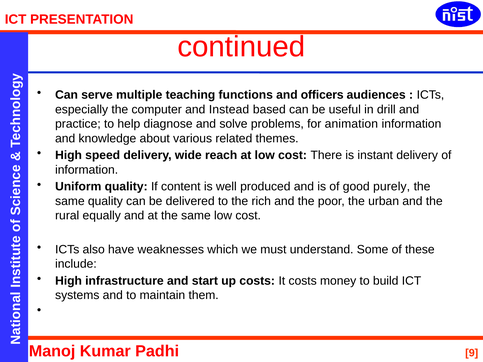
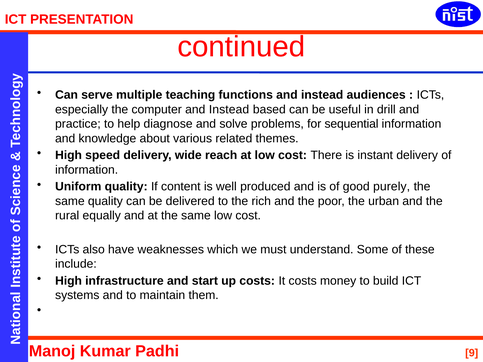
functions and officers: officers -> instead
animation: animation -> sequential
